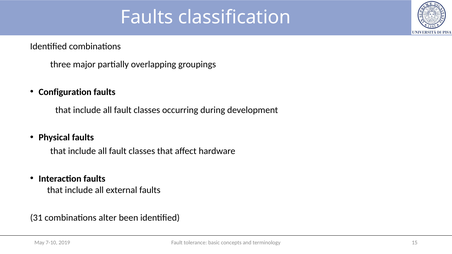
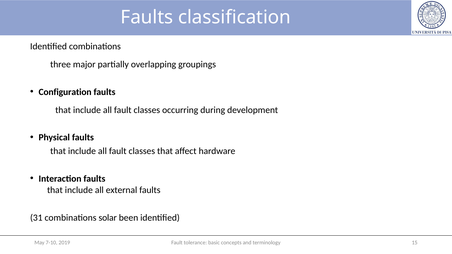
alter: alter -> solar
